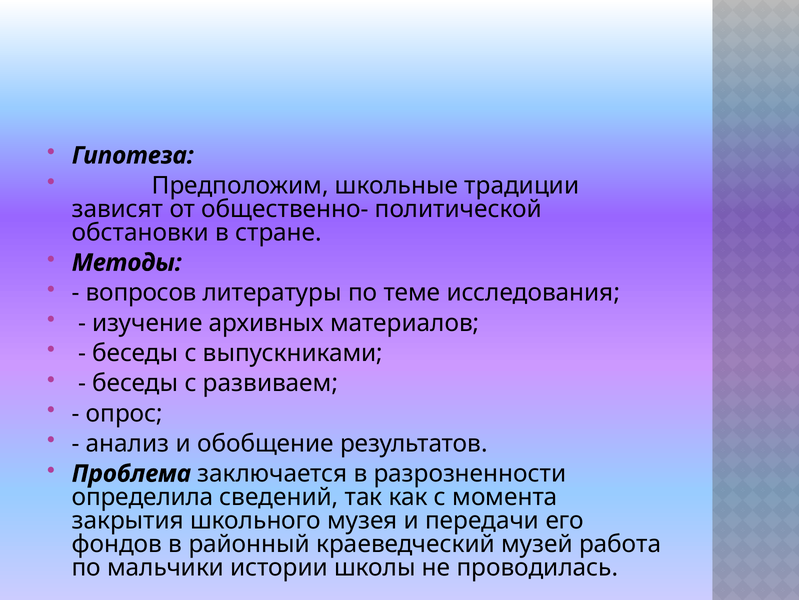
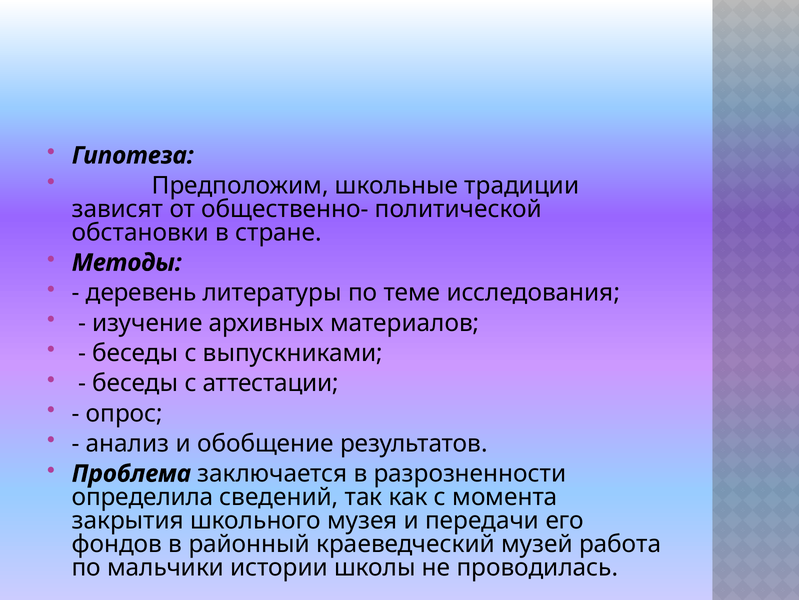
вопросов: вопросов -> деревень
развиваем: развиваем -> аттестации
